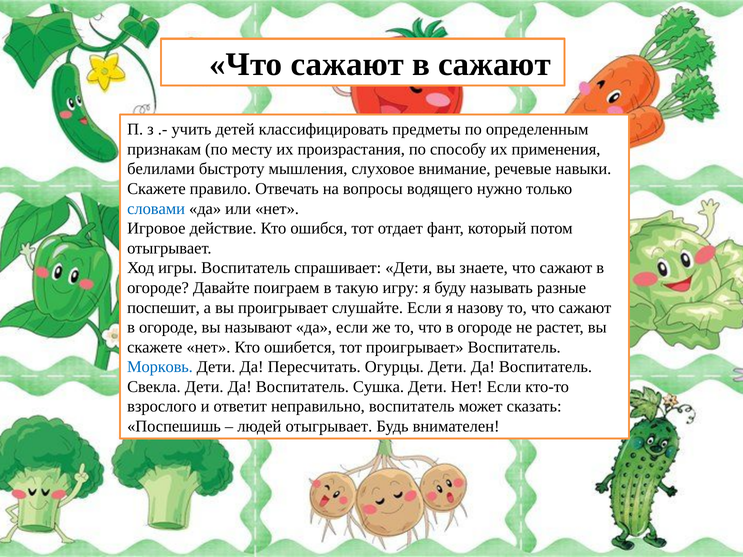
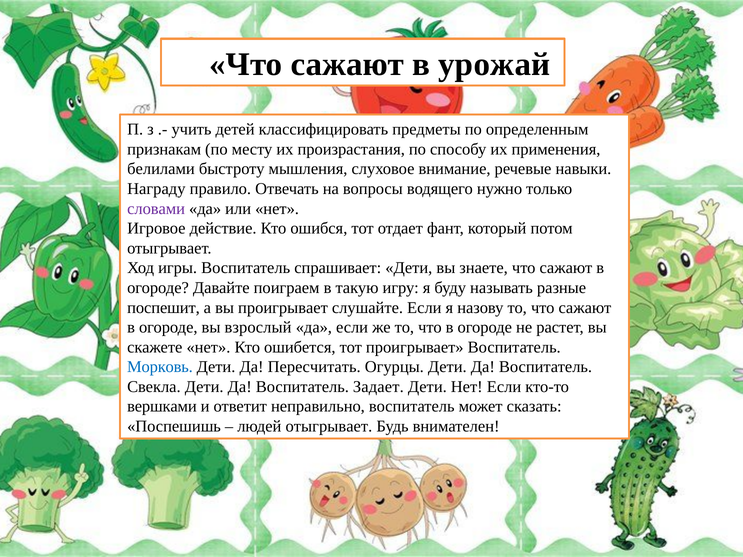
в сажают: сажают -> урожай
Скажете at (156, 189): Скажете -> Награду
словами colour: blue -> purple
называют: называют -> взрослый
Сушка: Сушка -> Задает
взрослого: взрослого -> вершками
